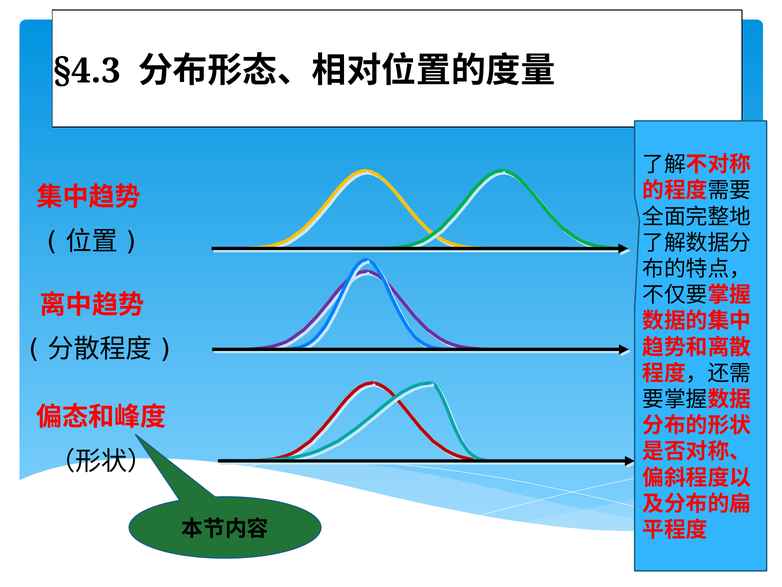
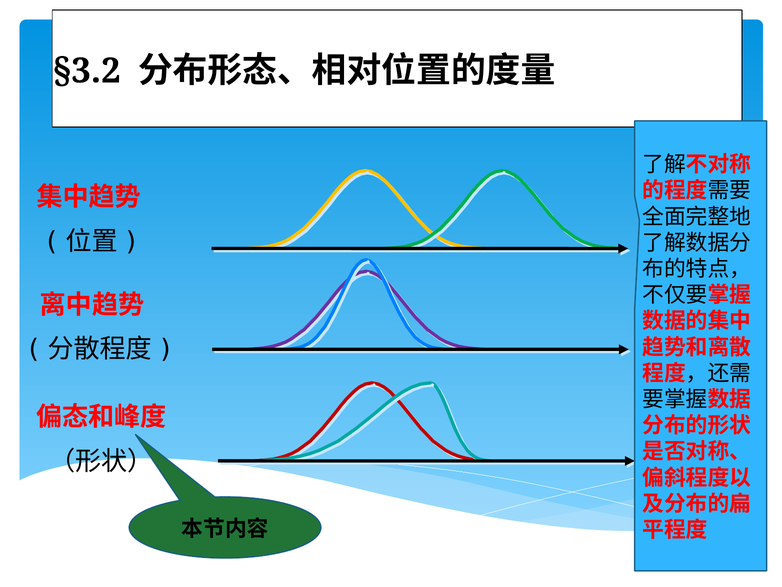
§4.3: §4.3 -> §3.2
